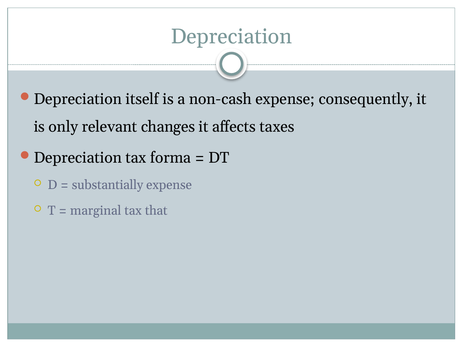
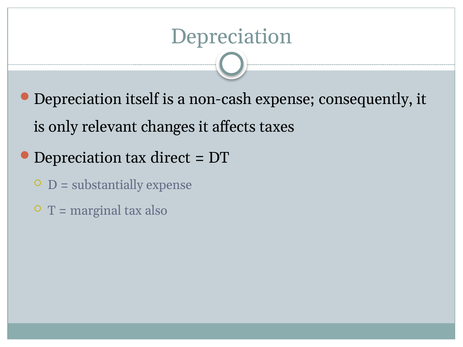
forma: forma -> direct
that: that -> also
